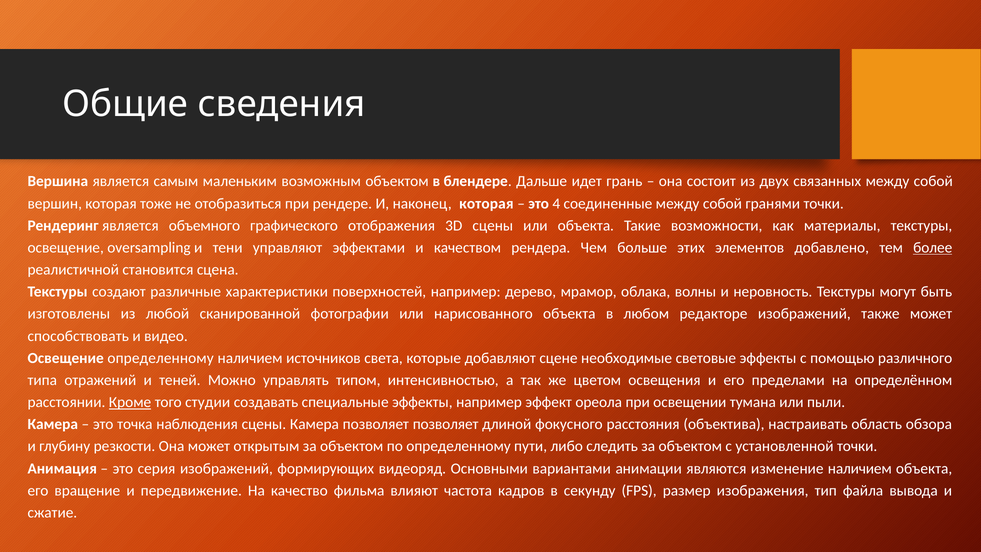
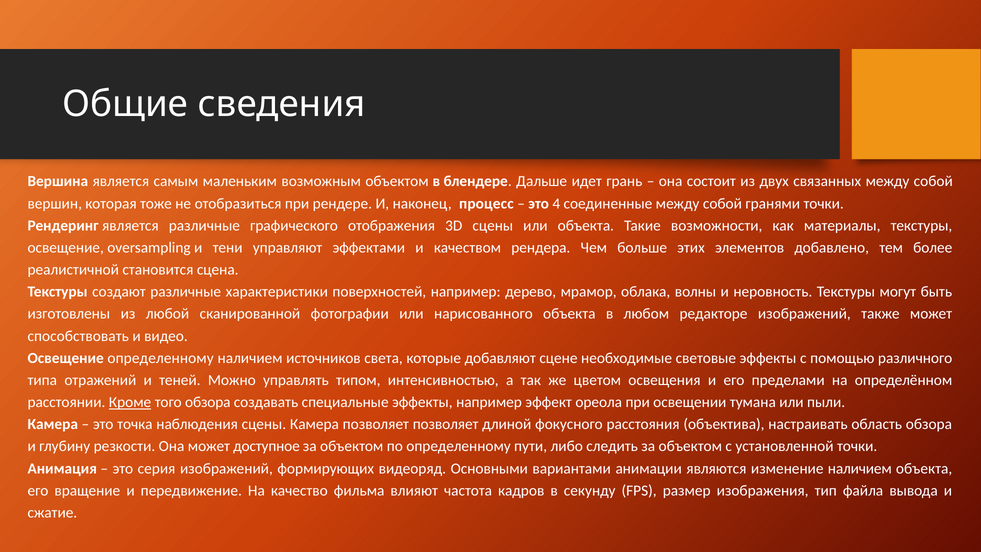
наконец которая: которая -> процесс
является объемного: объемного -> различные
более underline: present -> none
того студии: студии -> обзора
открытым: открытым -> доступное
